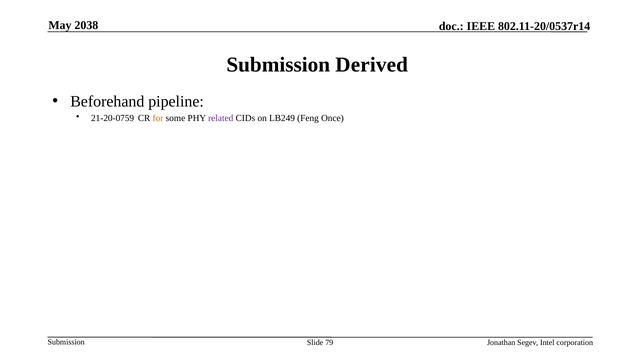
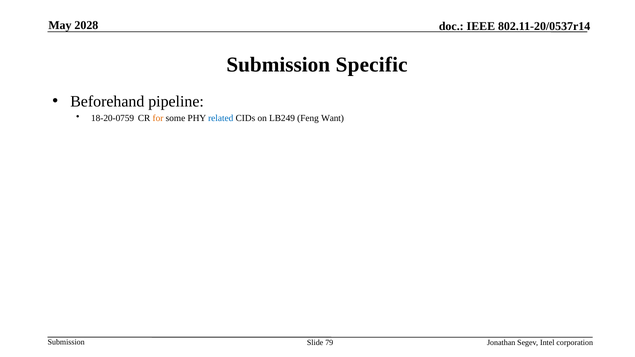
2038: 2038 -> 2028
Derived: Derived -> Specific
21-20-0759: 21-20-0759 -> 18-20-0759
related colour: purple -> blue
Once: Once -> Want
